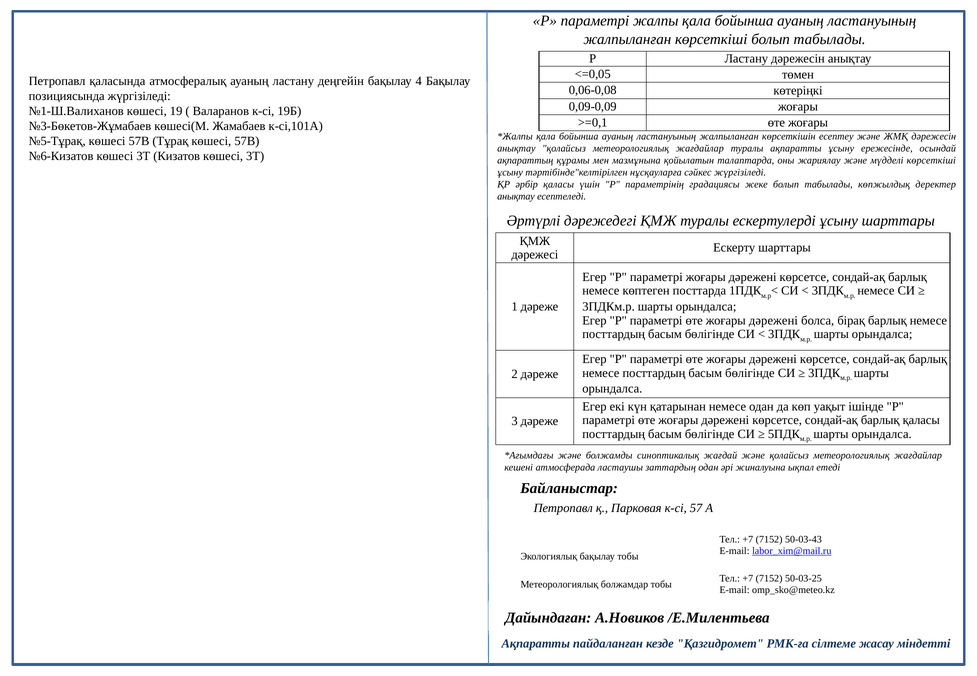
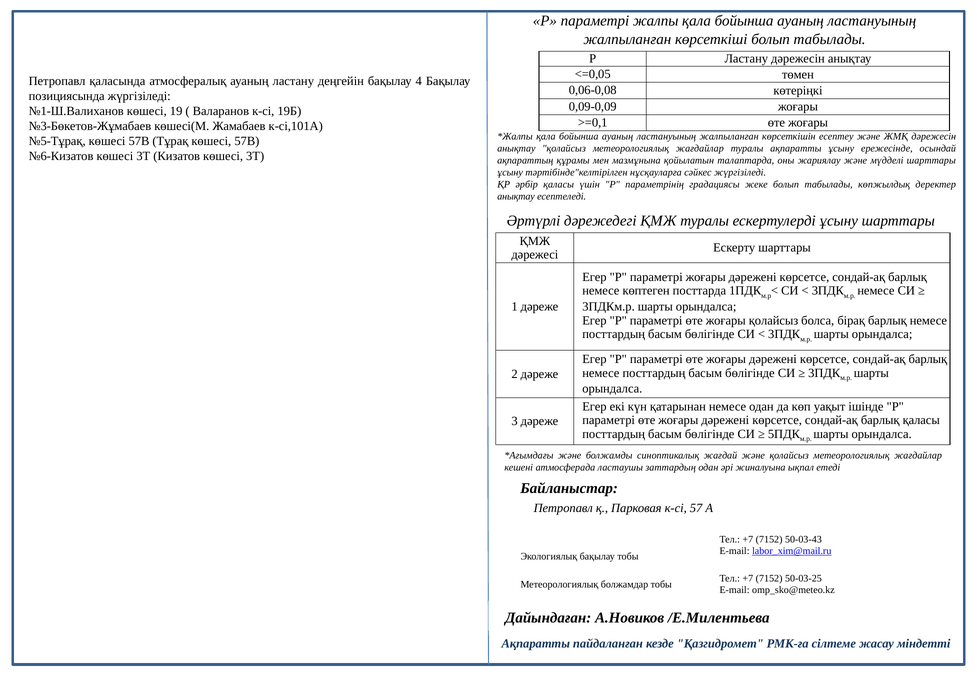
мүдделі көрсеткіші: көрсеткіші -> шарттары
дәрежені at (773, 321): дәрежені -> қолайсыз
